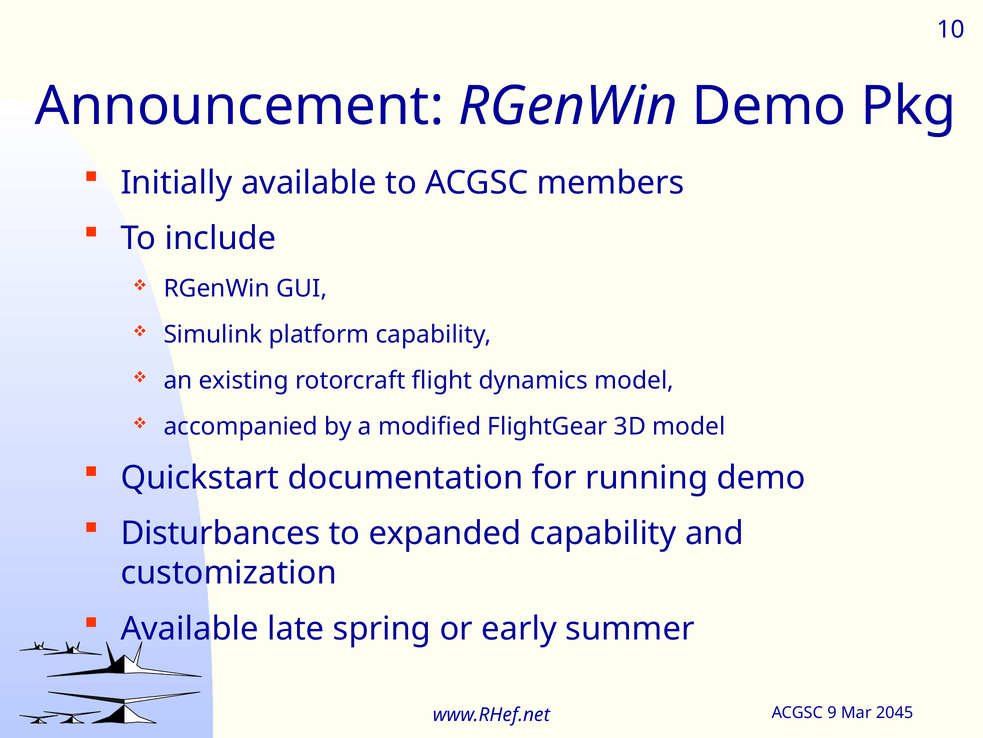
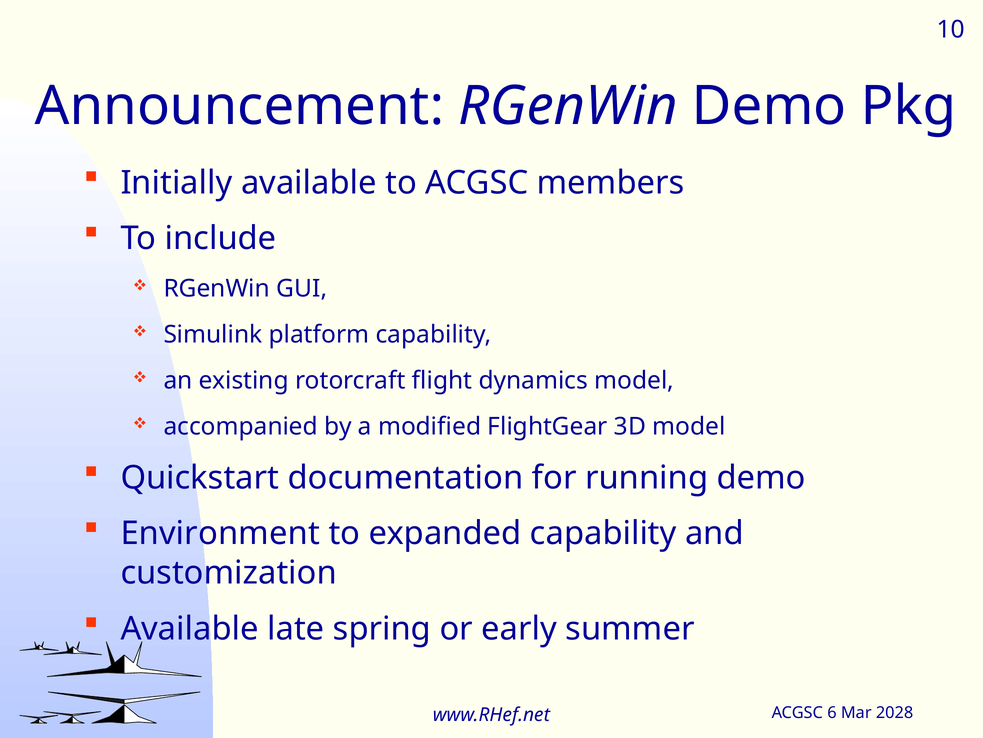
Disturbances: Disturbances -> Environment
9: 9 -> 6
2045: 2045 -> 2028
